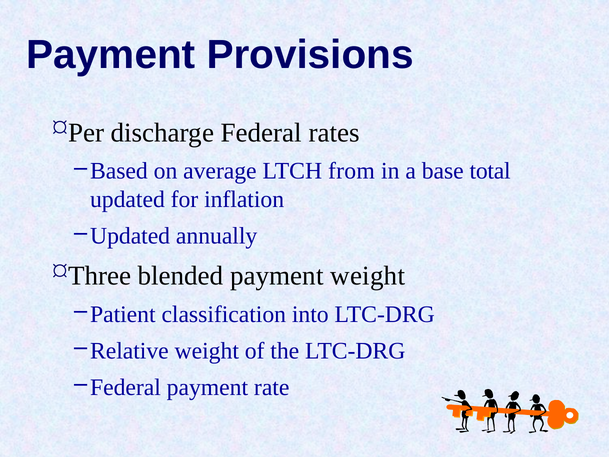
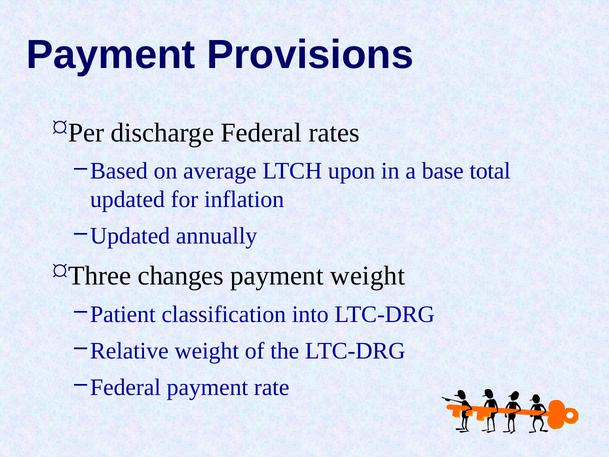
from: from -> upon
blended: blended -> changes
